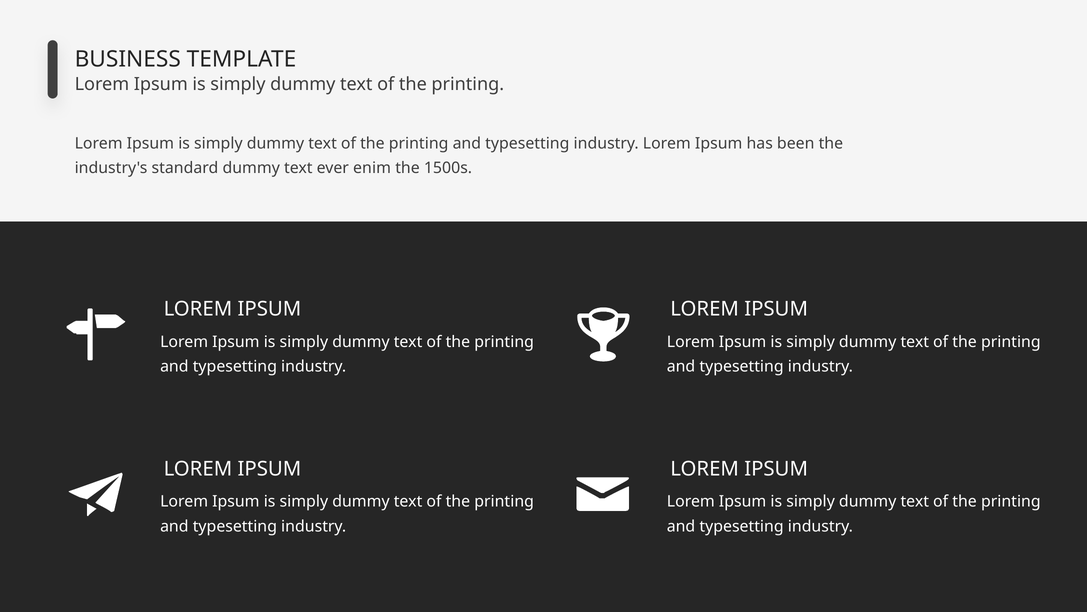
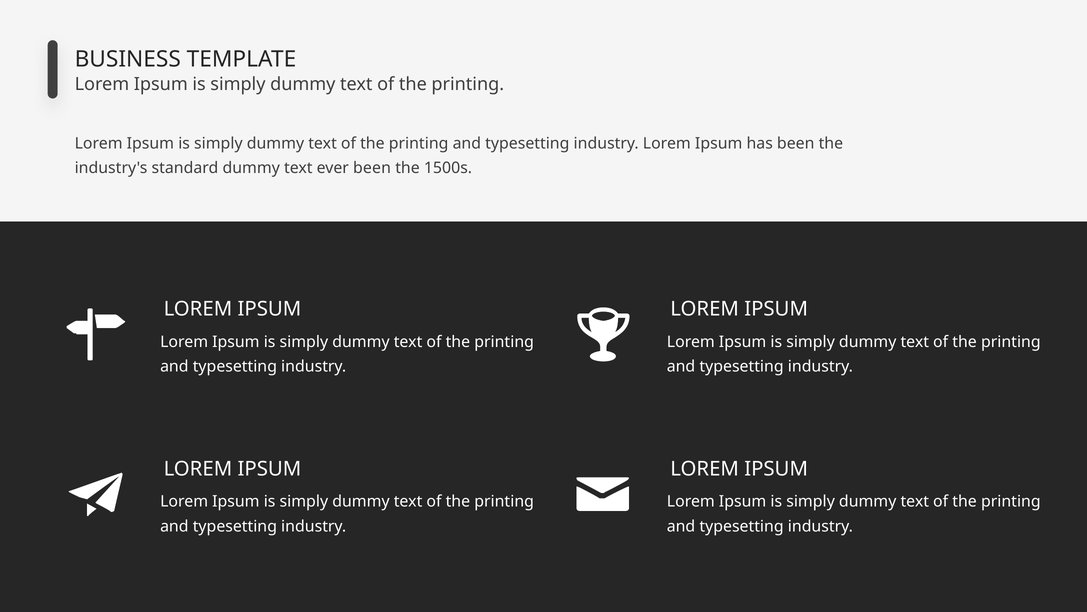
ever enim: enim -> been
